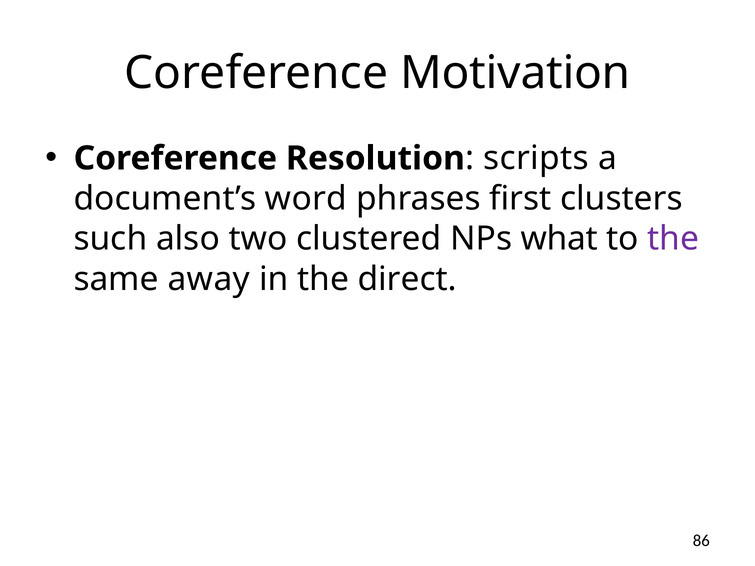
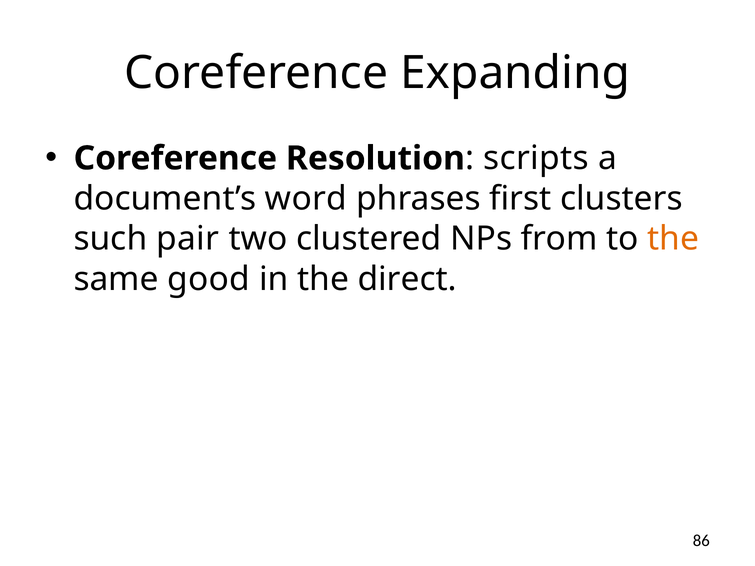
Motivation: Motivation -> Expanding
also: also -> pair
what: what -> from
the at (673, 239) colour: purple -> orange
away: away -> good
